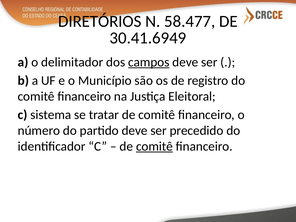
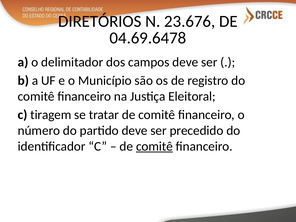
58.477: 58.477 -> 23.676
30.41.6949: 30.41.6949 -> 04.69.6478
campos underline: present -> none
sistema: sistema -> tiragem
